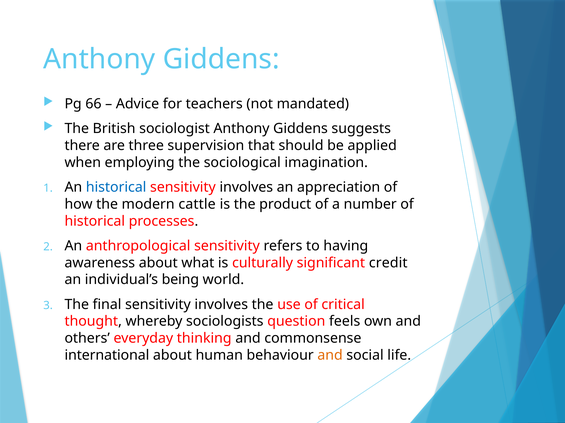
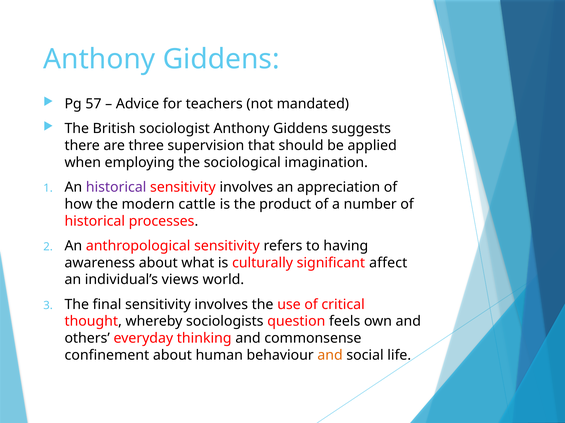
66: 66 -> 57
historical at (116, 188) colour: blue -> purple
credit: credit -> affect
being: being -> views
international: international -> confinement
